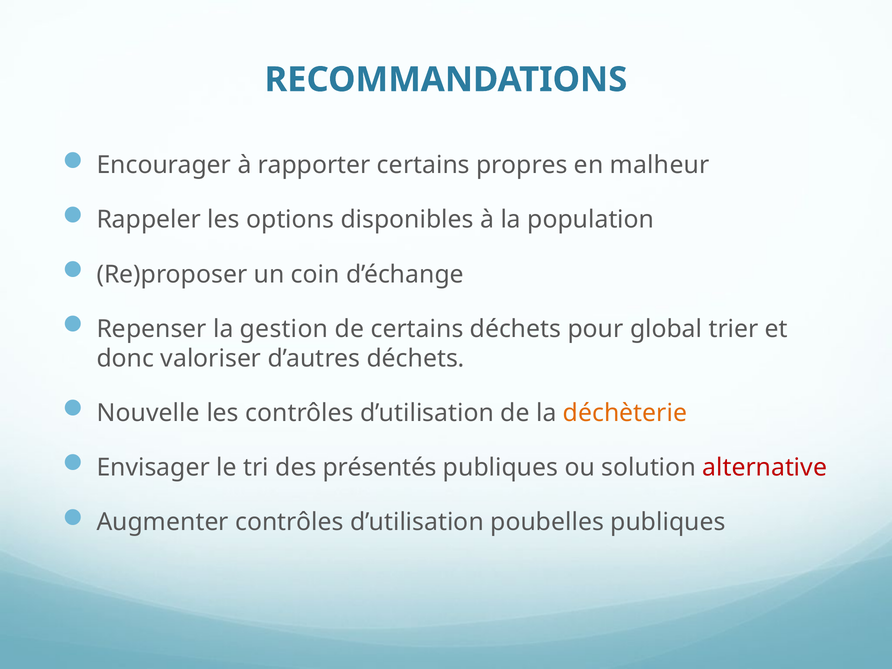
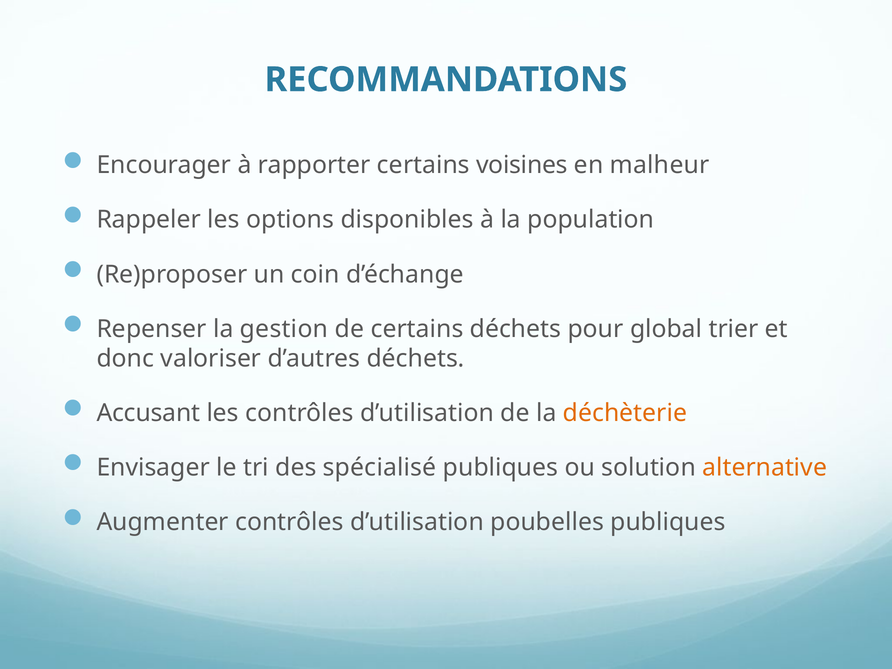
propres: propres -> voisines
Nouvelle: Nouvelle -> Accusant
présentés: présentés -> spécialisé
alternative colour: red -> orange
